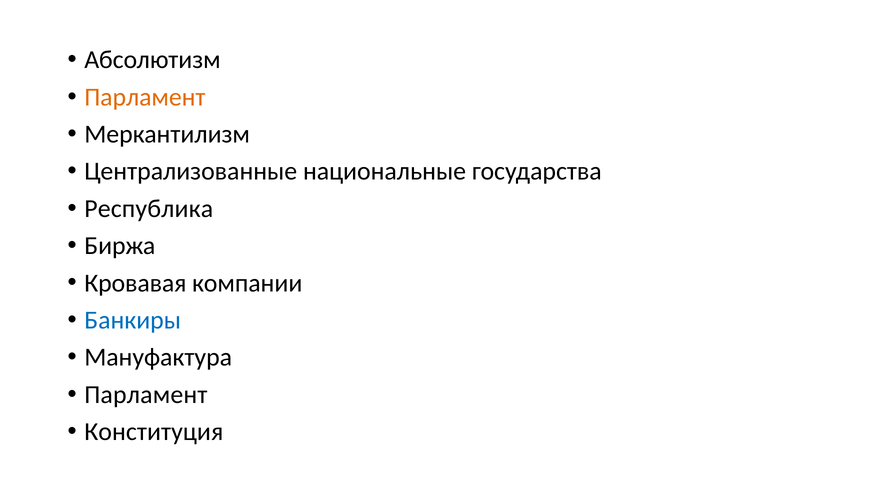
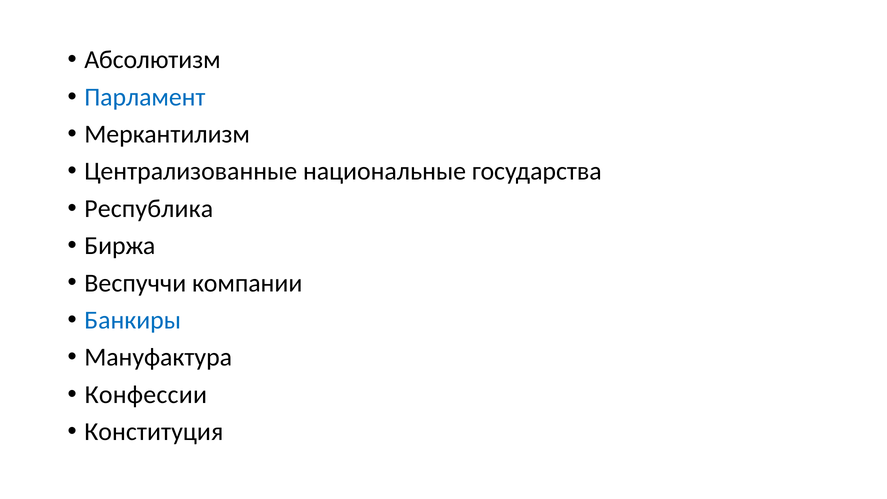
Парламент at (145, 97) colour: orange -> blue
Кровавая: Кровавая -> Веспуччи
Парламент at (146, 395): Парламент -> Конфессии
